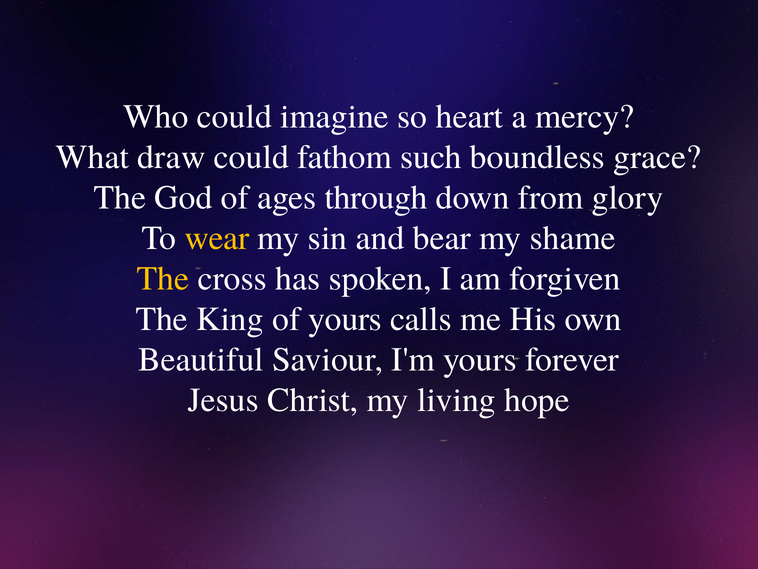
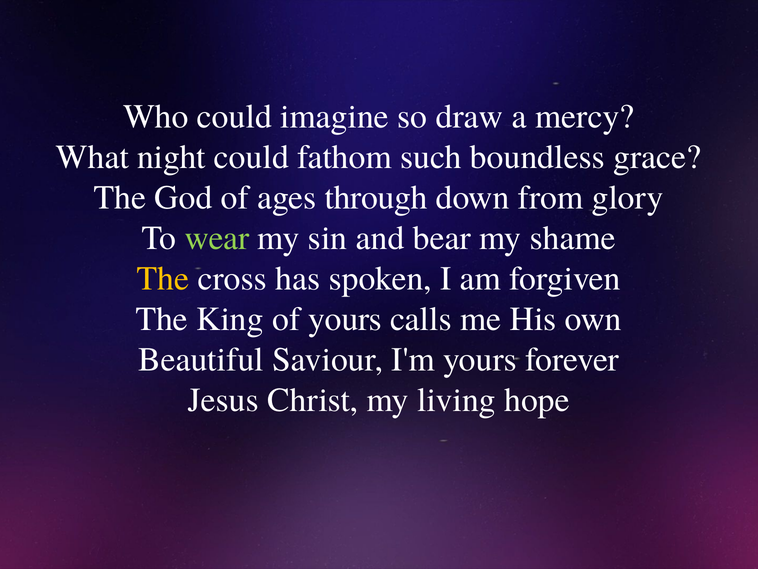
heart: heart -> draw
draw: draw -> night
wear colour: yellow -> light green
